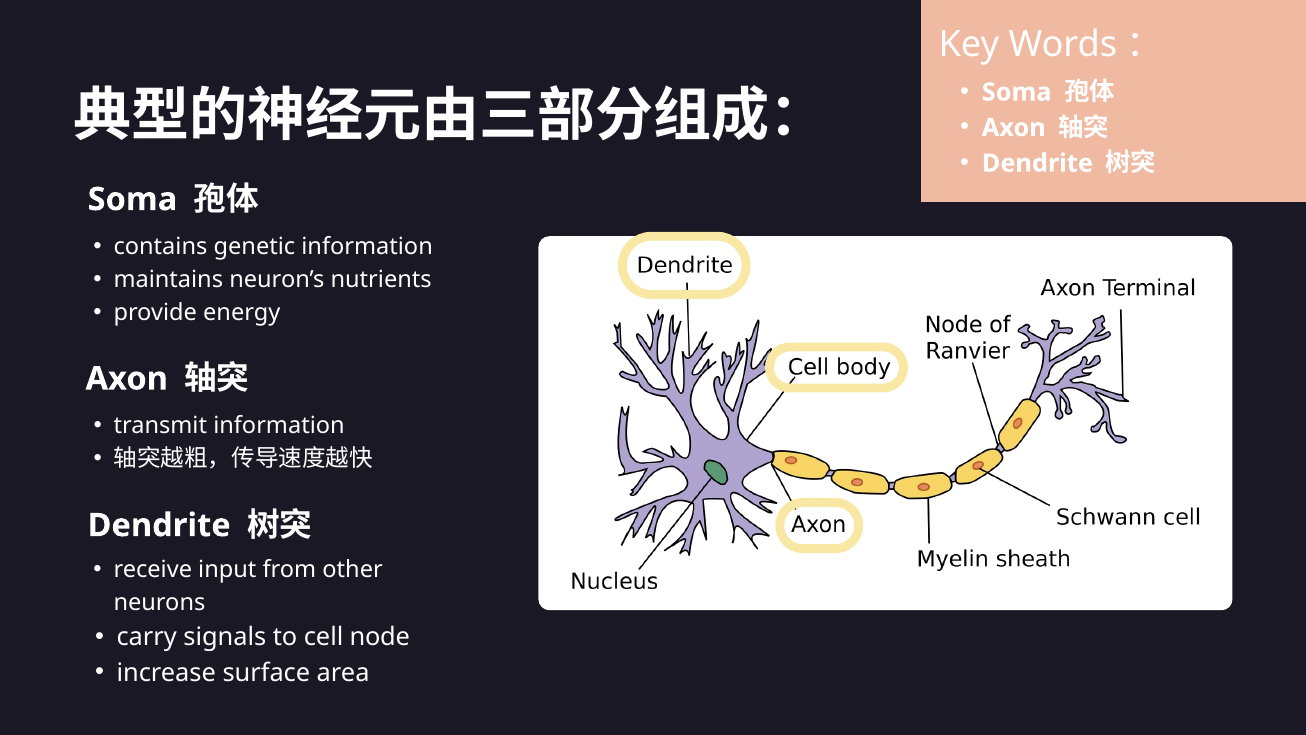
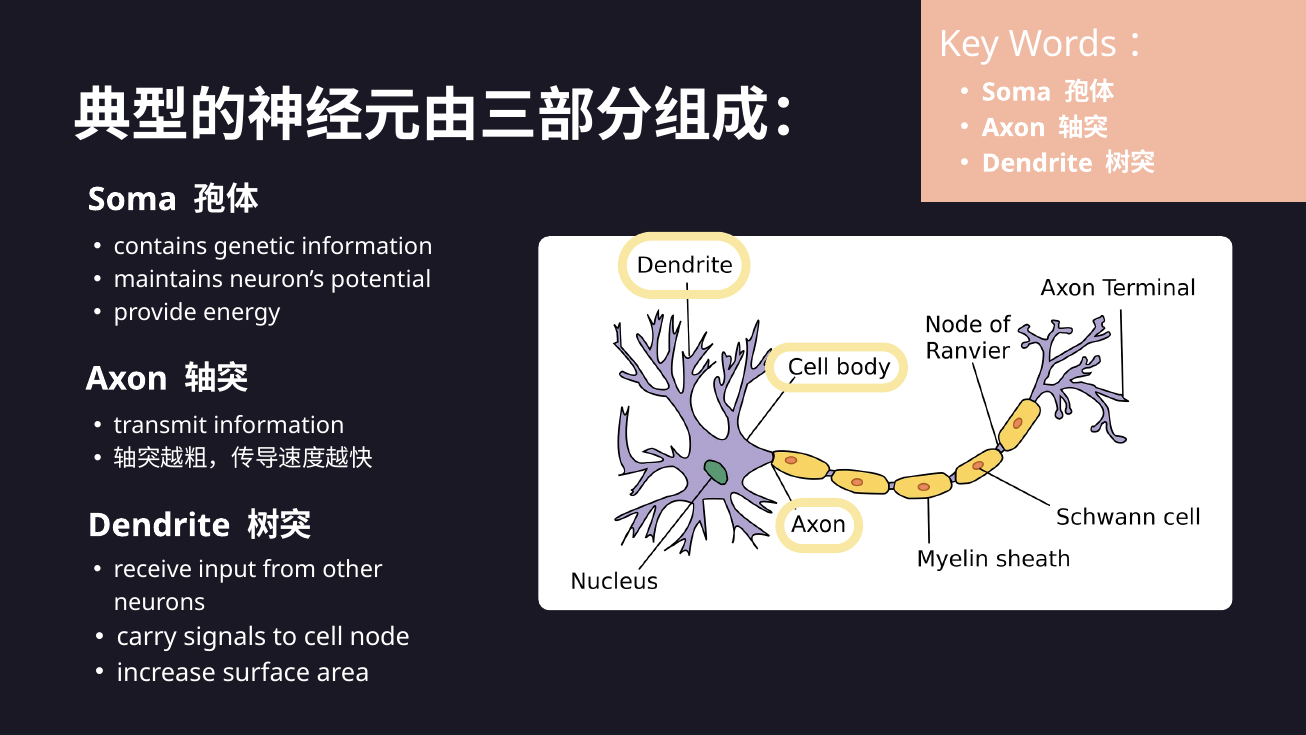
nutrients: nutrients -> potential
